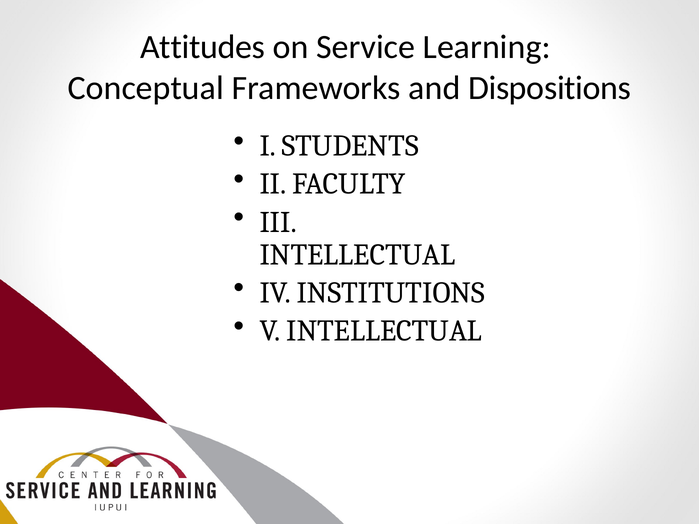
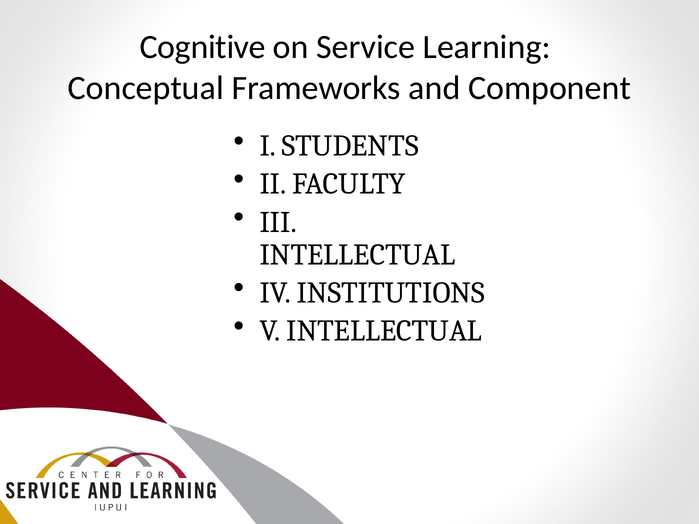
Attitudes: Attitudes -> Cognitive
Dispositions: Dispositions -> Component
